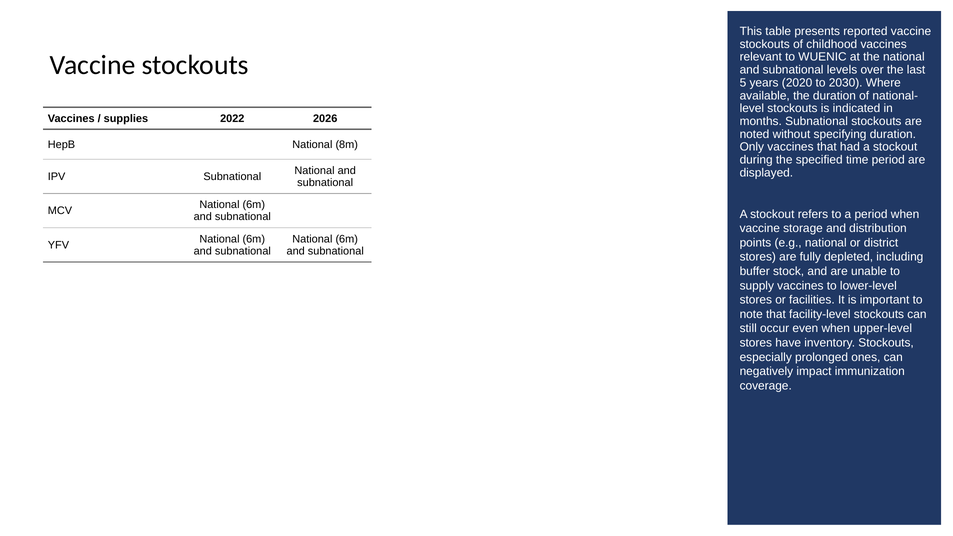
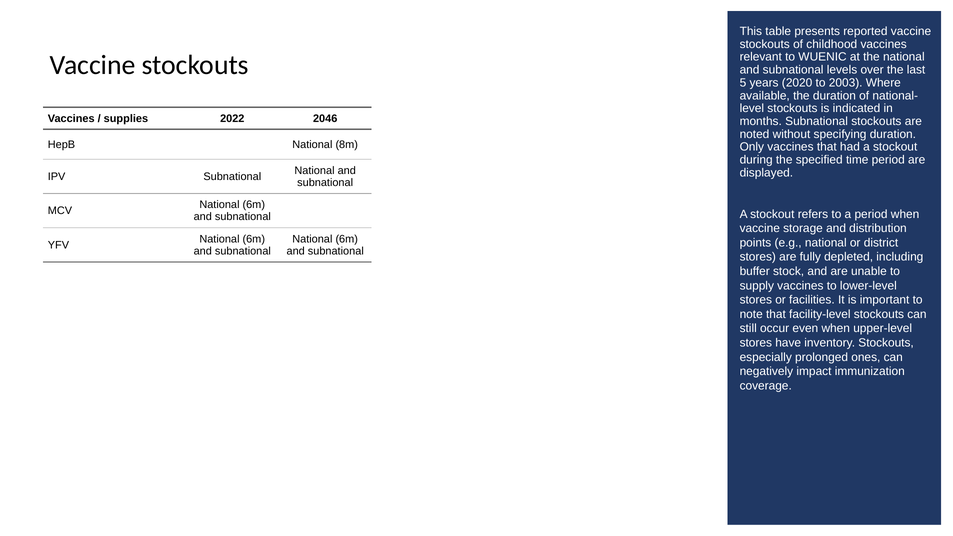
2030: 2030 -> 2003
2026: 2026 -> 2046
